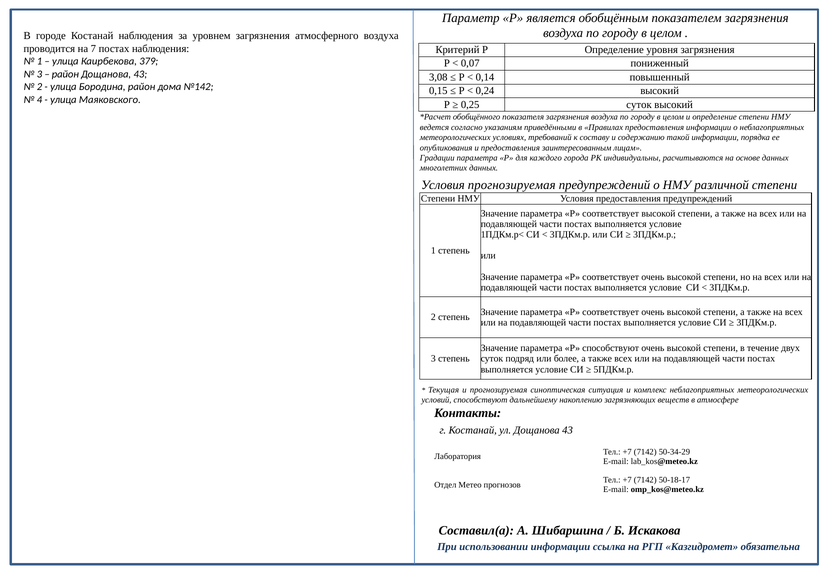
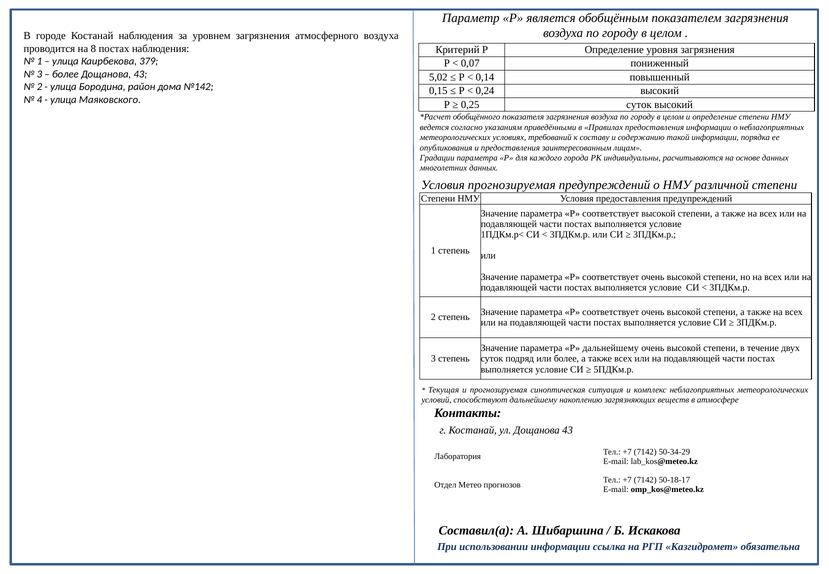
7: 7 -> 8
район at (65, 74): район -> более
3,08: 3,08 -> 5,02
Р способствуют: способствуют -> дальнейшему
